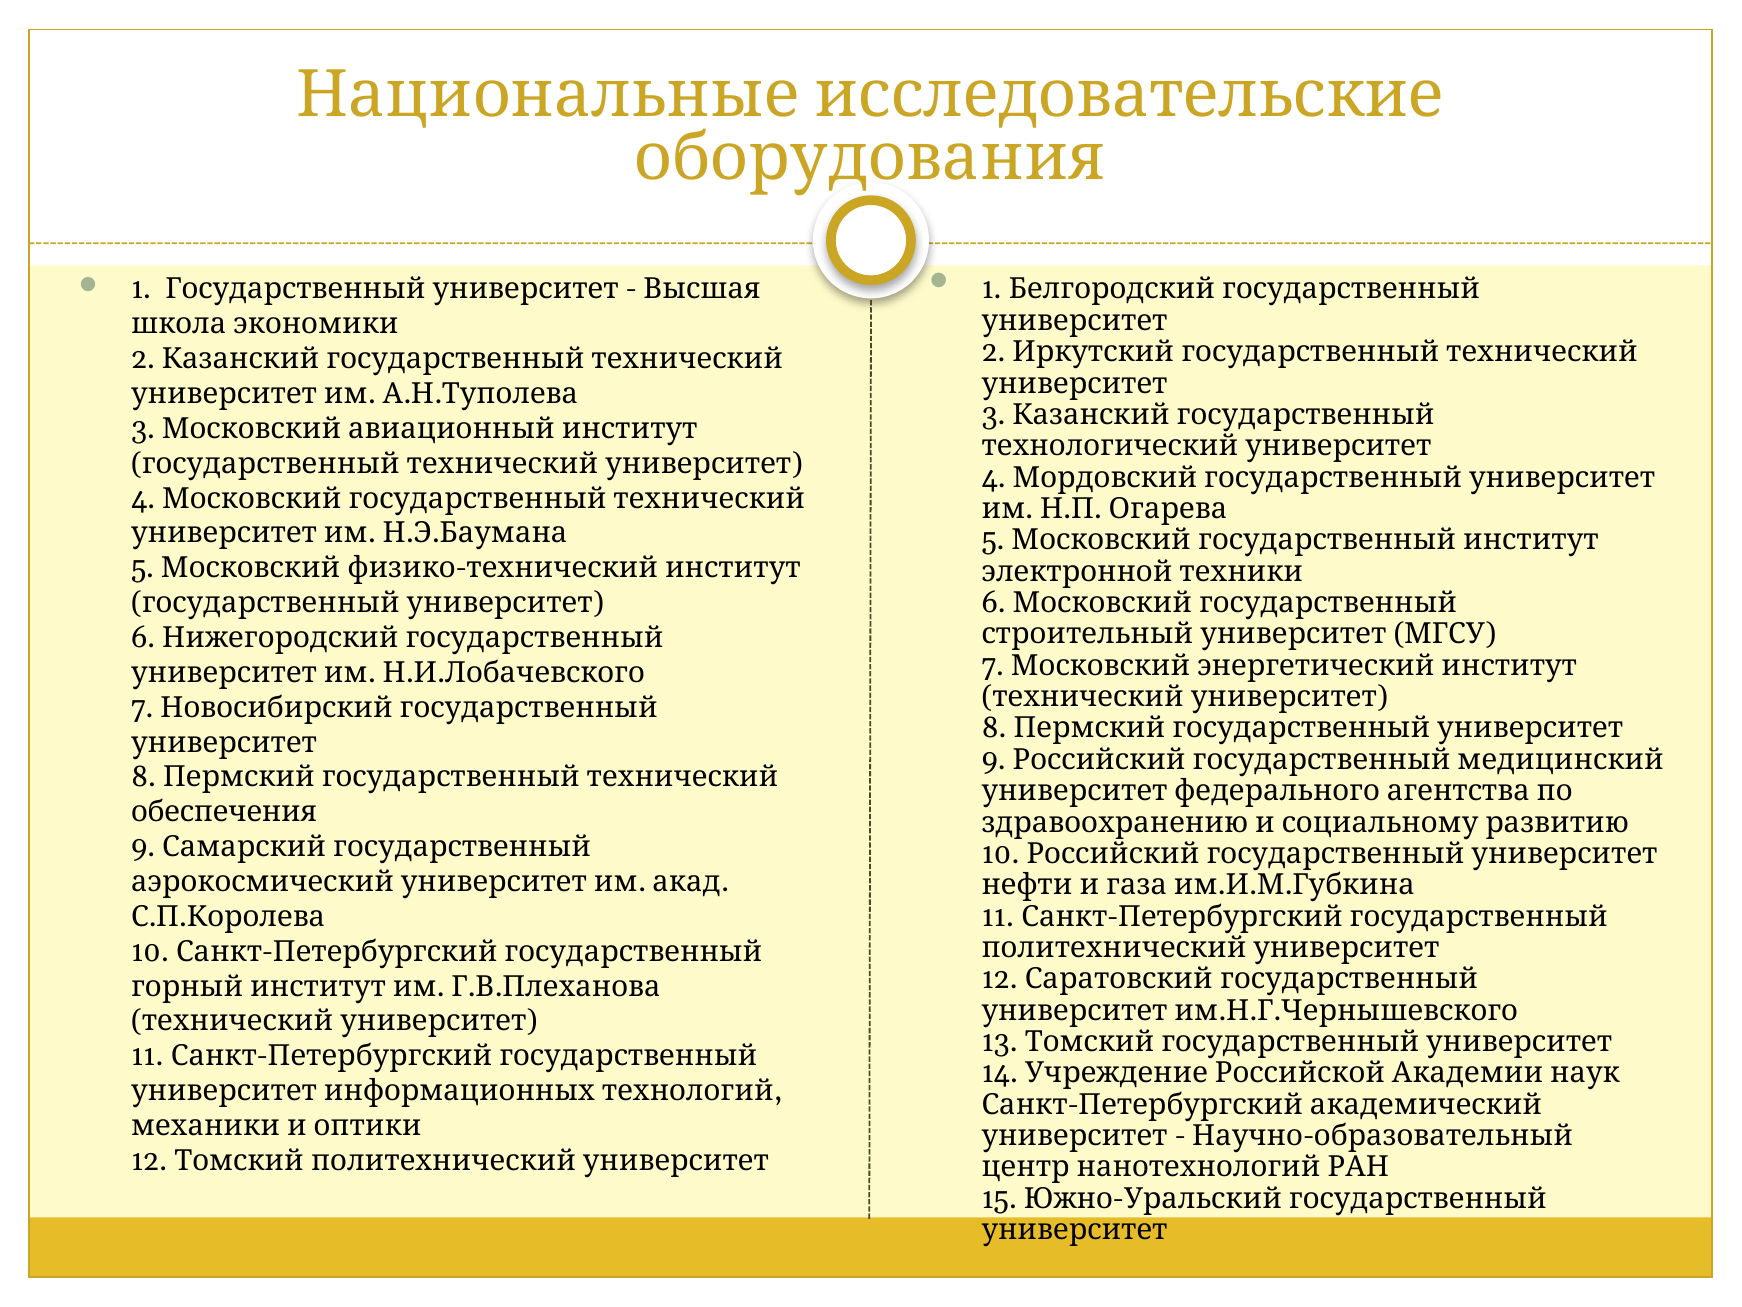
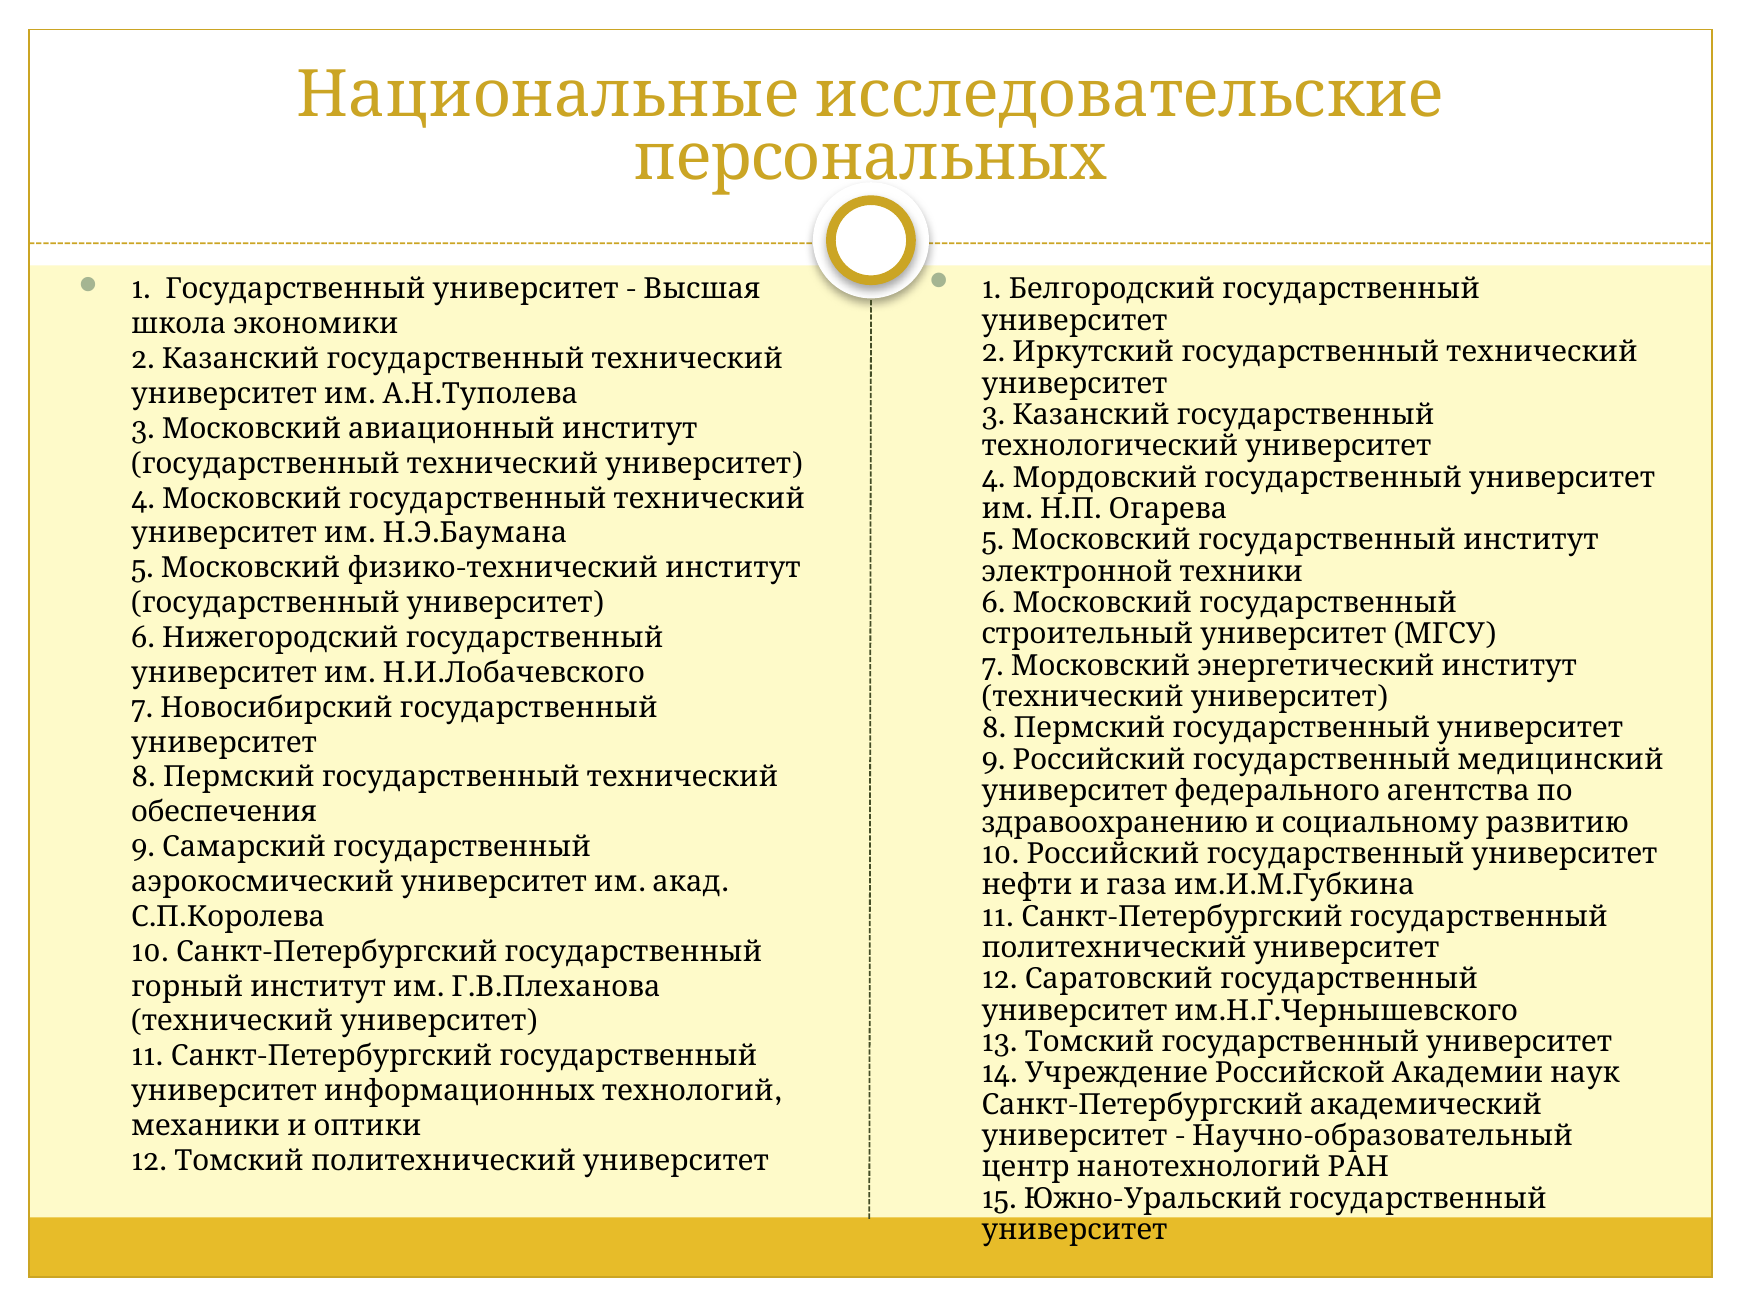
оборудования: оборудования -> персональных
